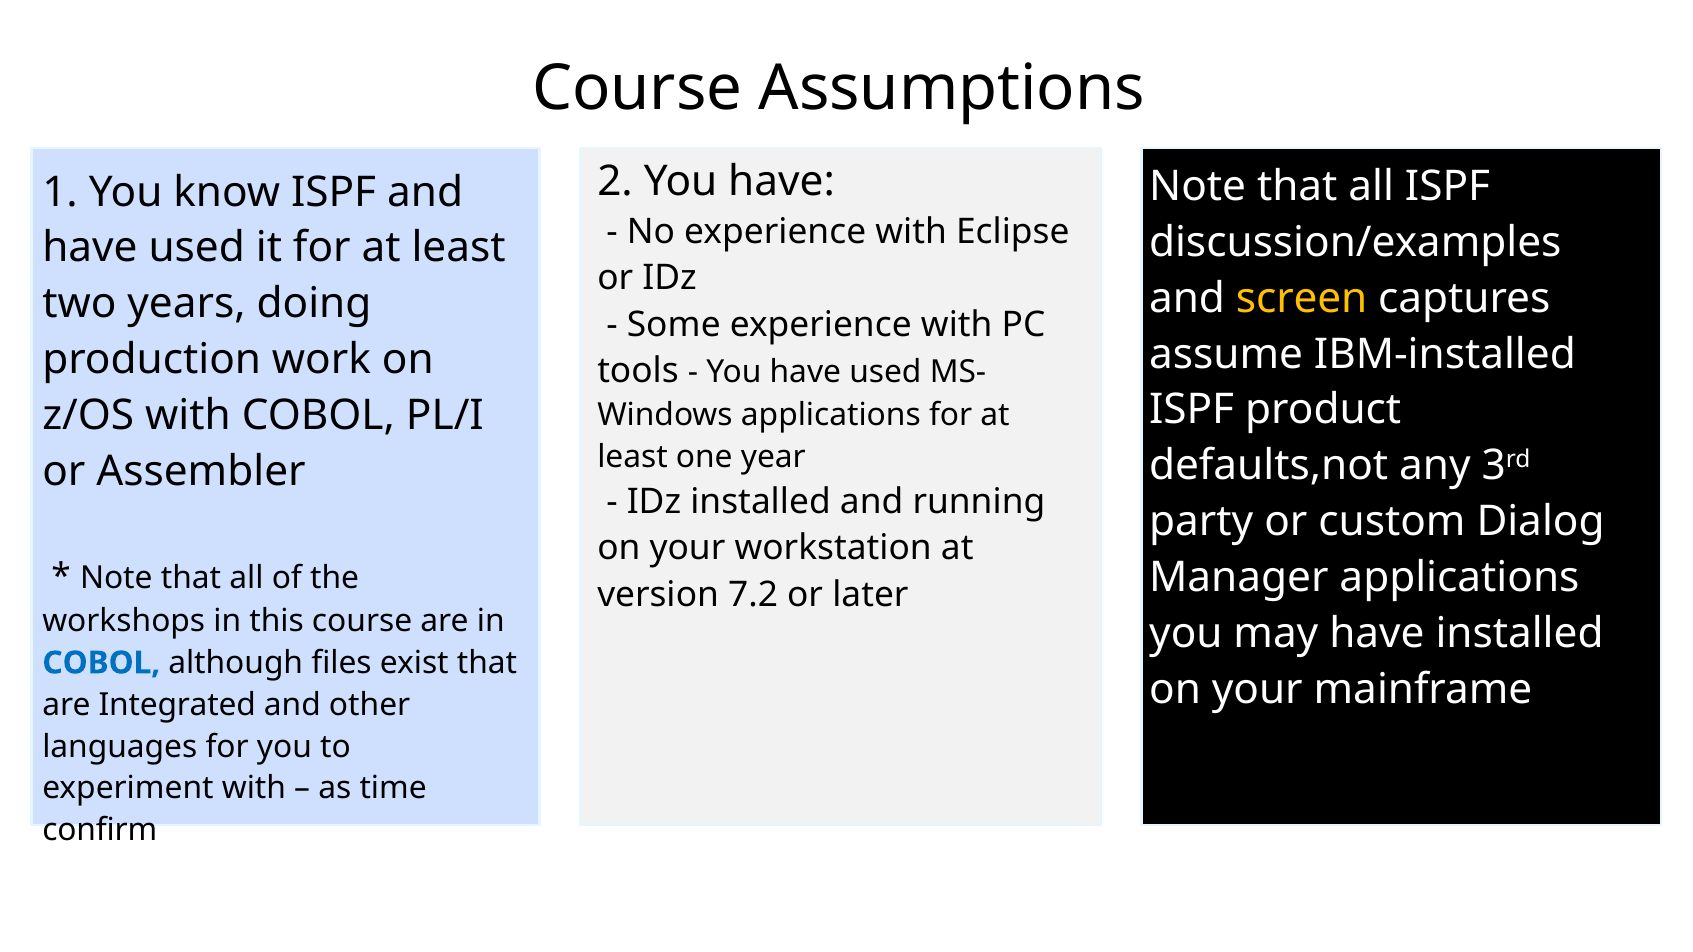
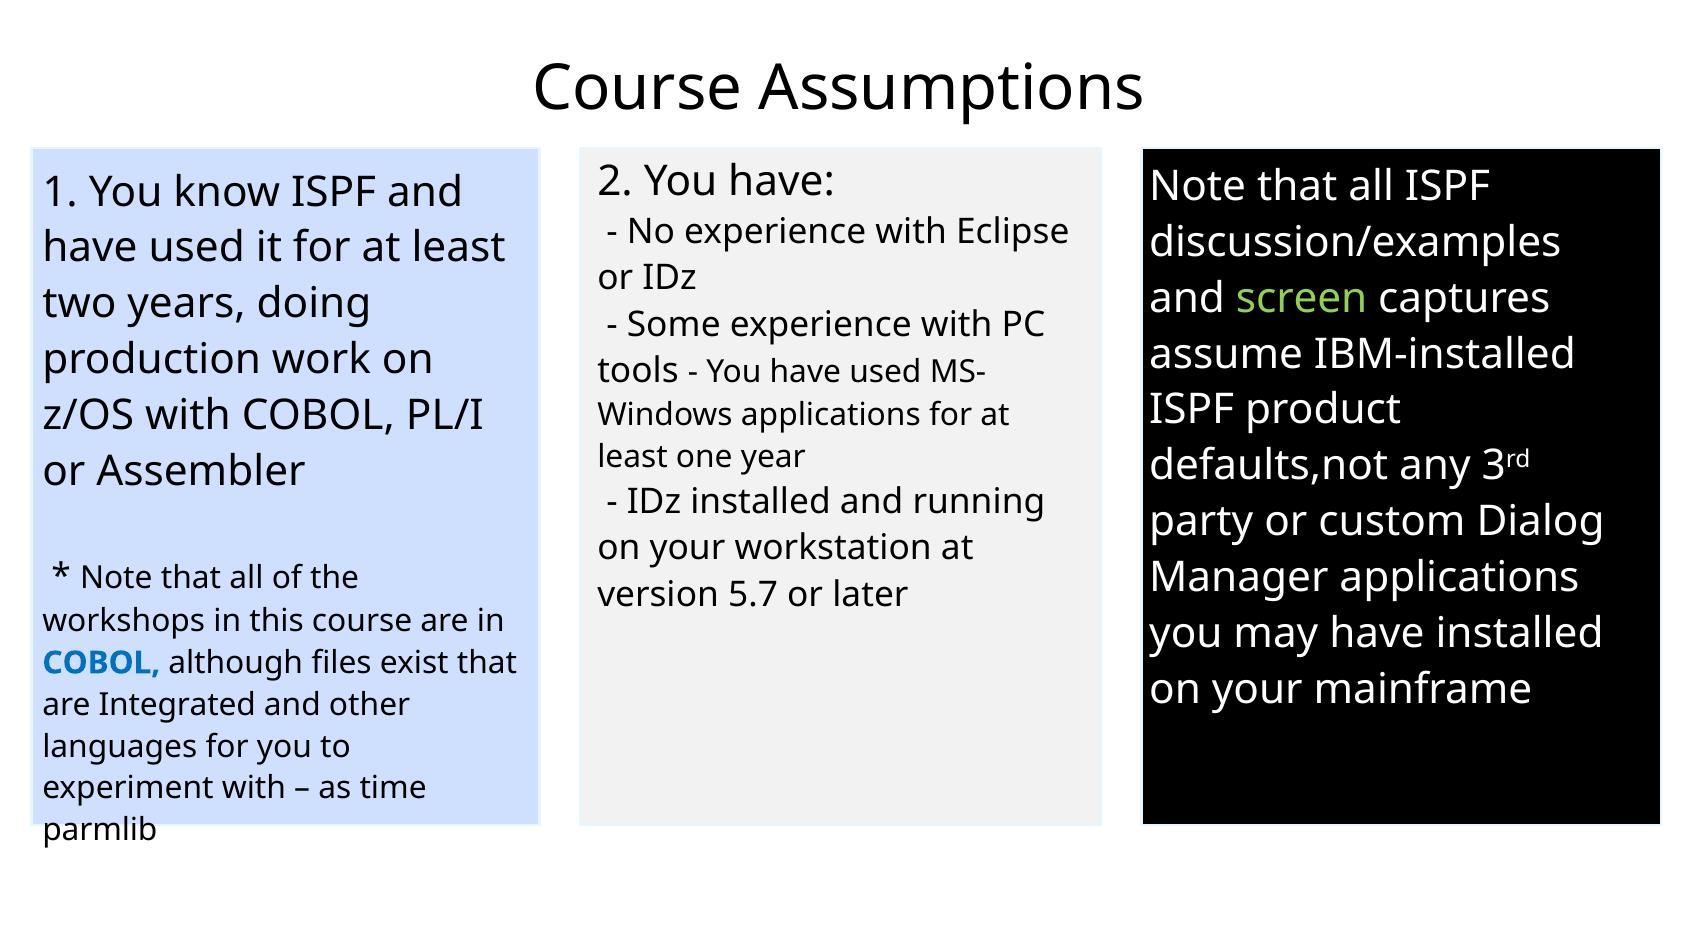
screen colour: yellow -> light green
7.2: 7.2 -> 5.7
confirm: confirm -> parmlib
